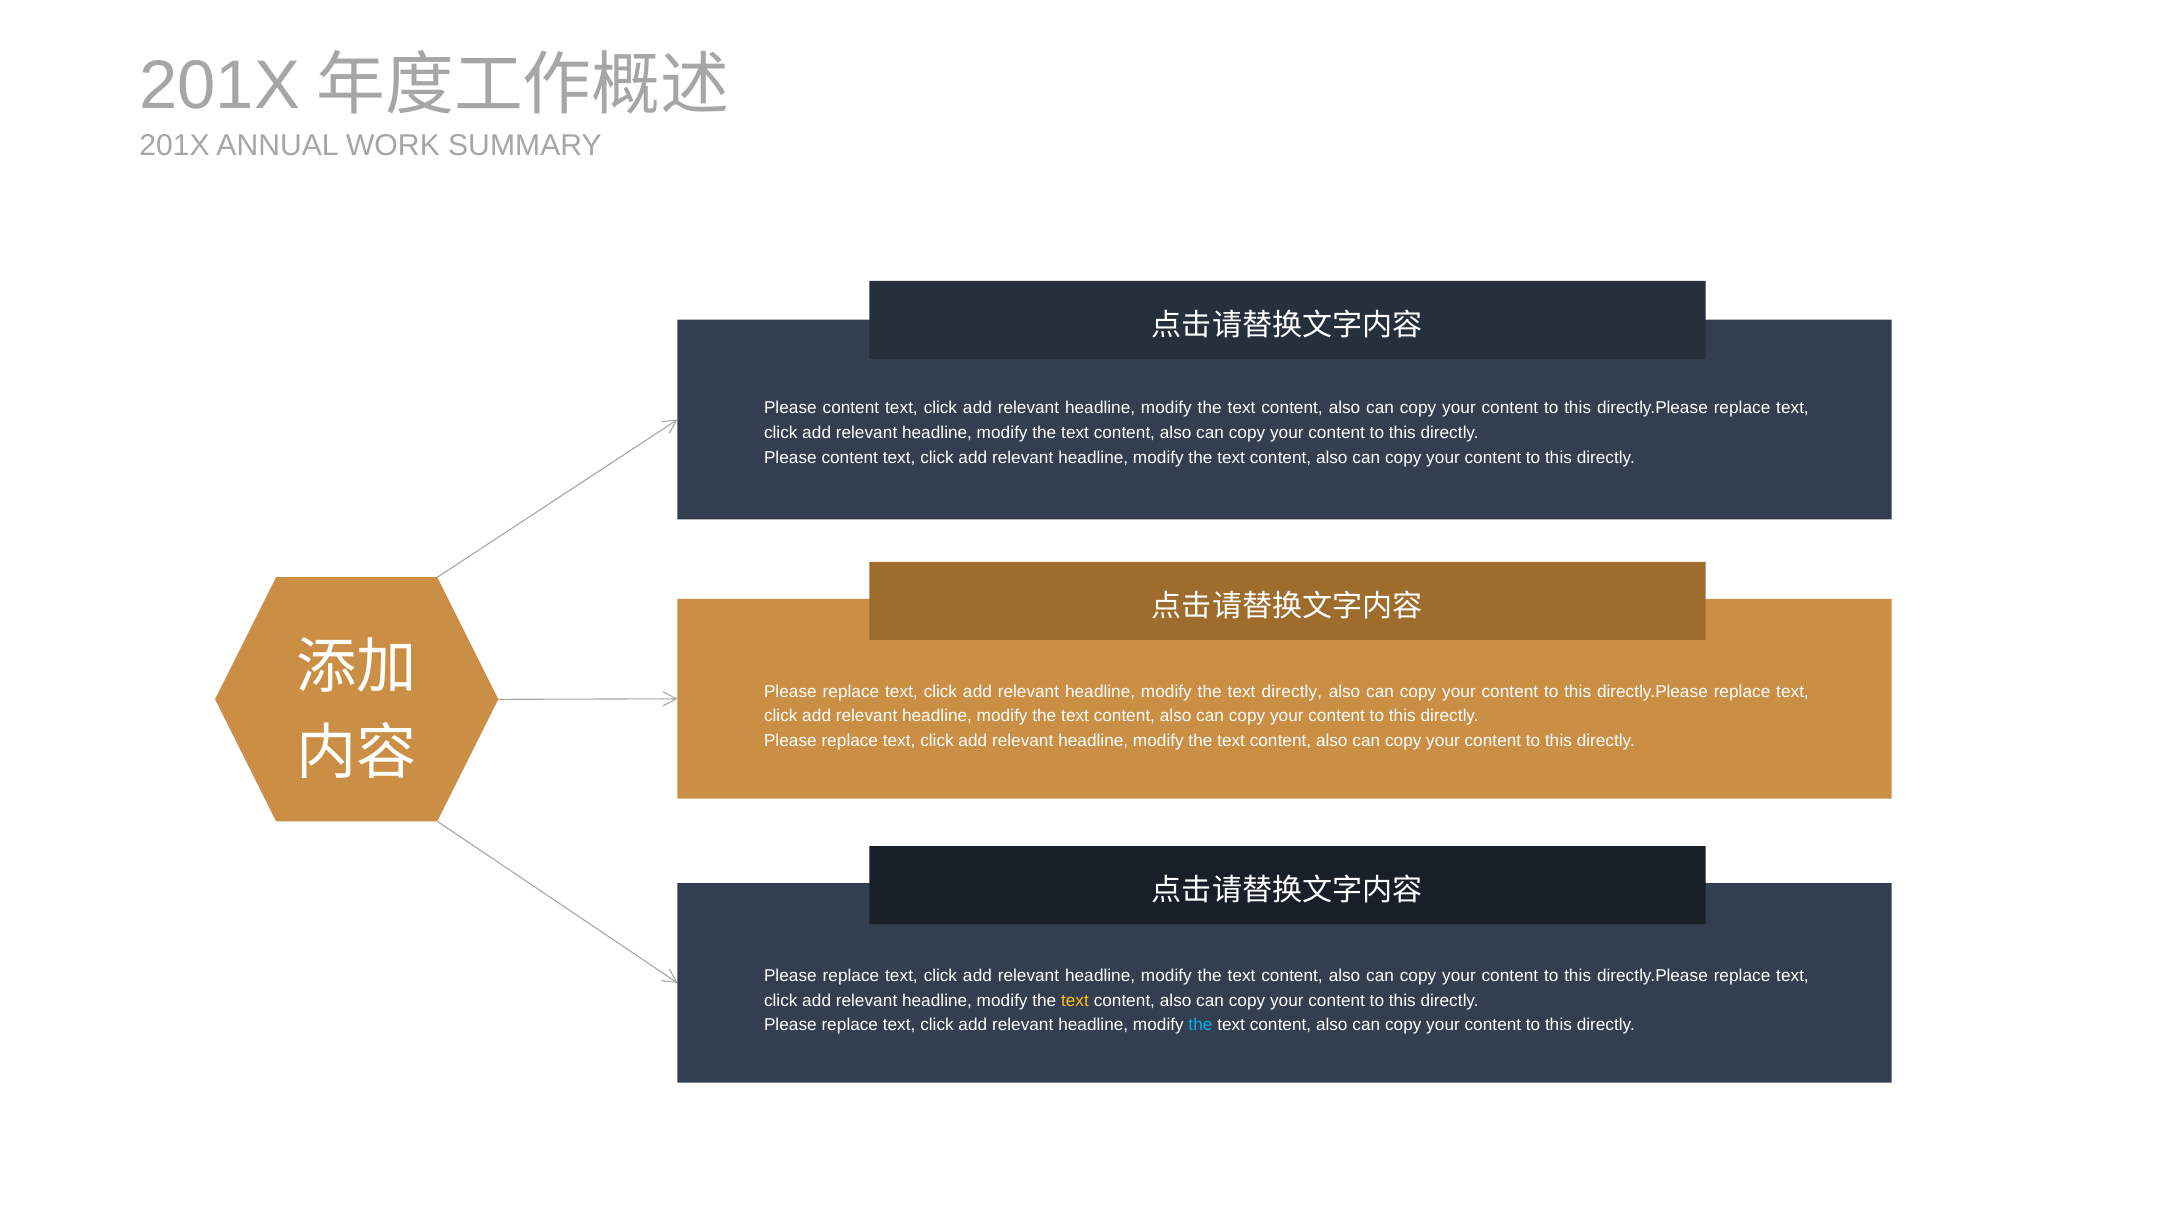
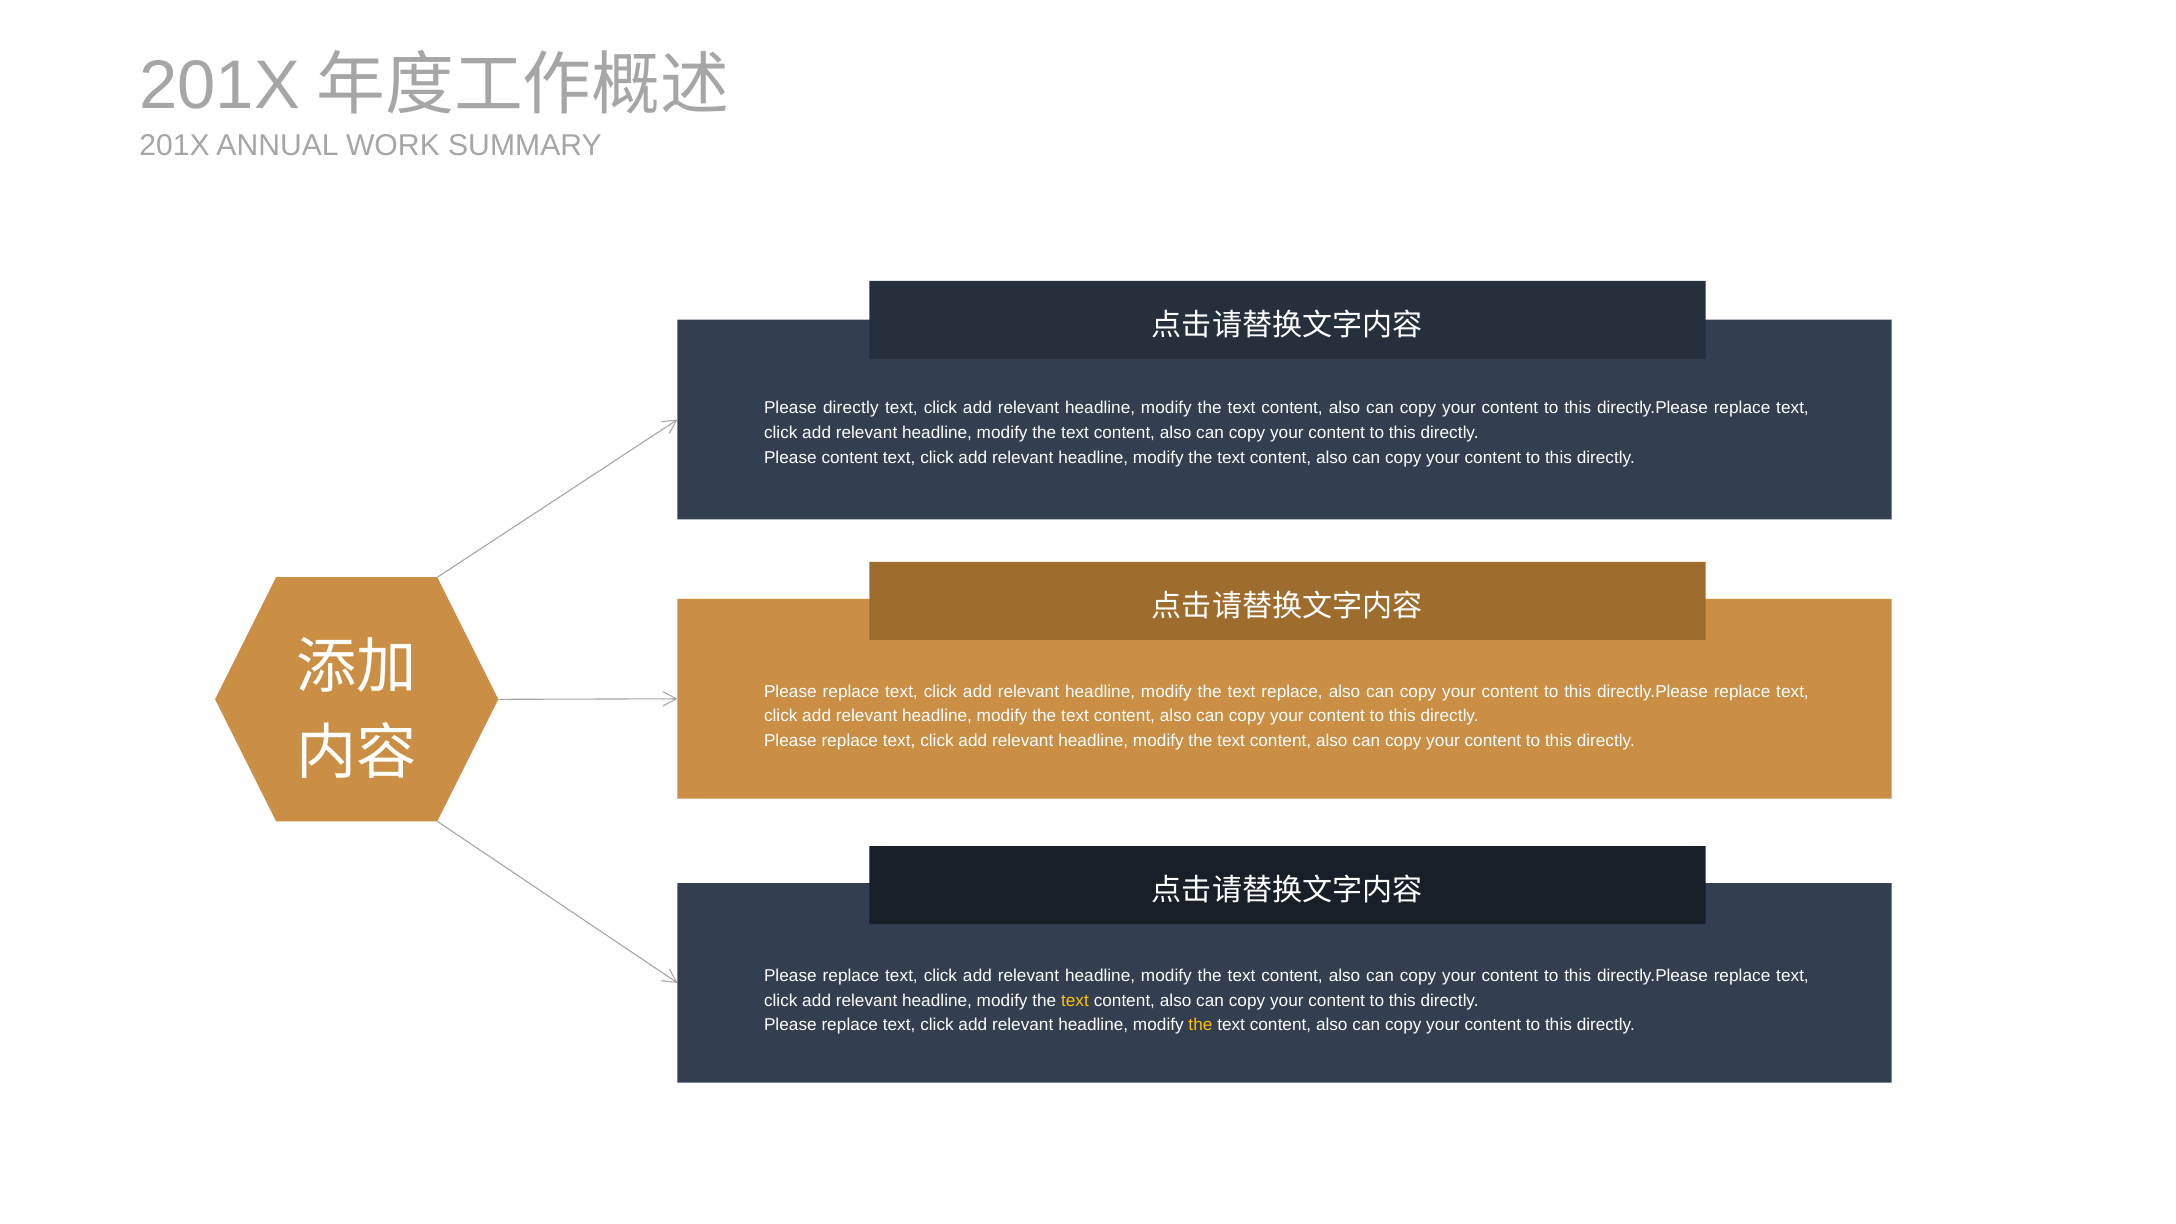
content at (851, 408): content -> directly
text directly: directly -> replace
the at (1200, 1025) colour: light blue -> yellow
